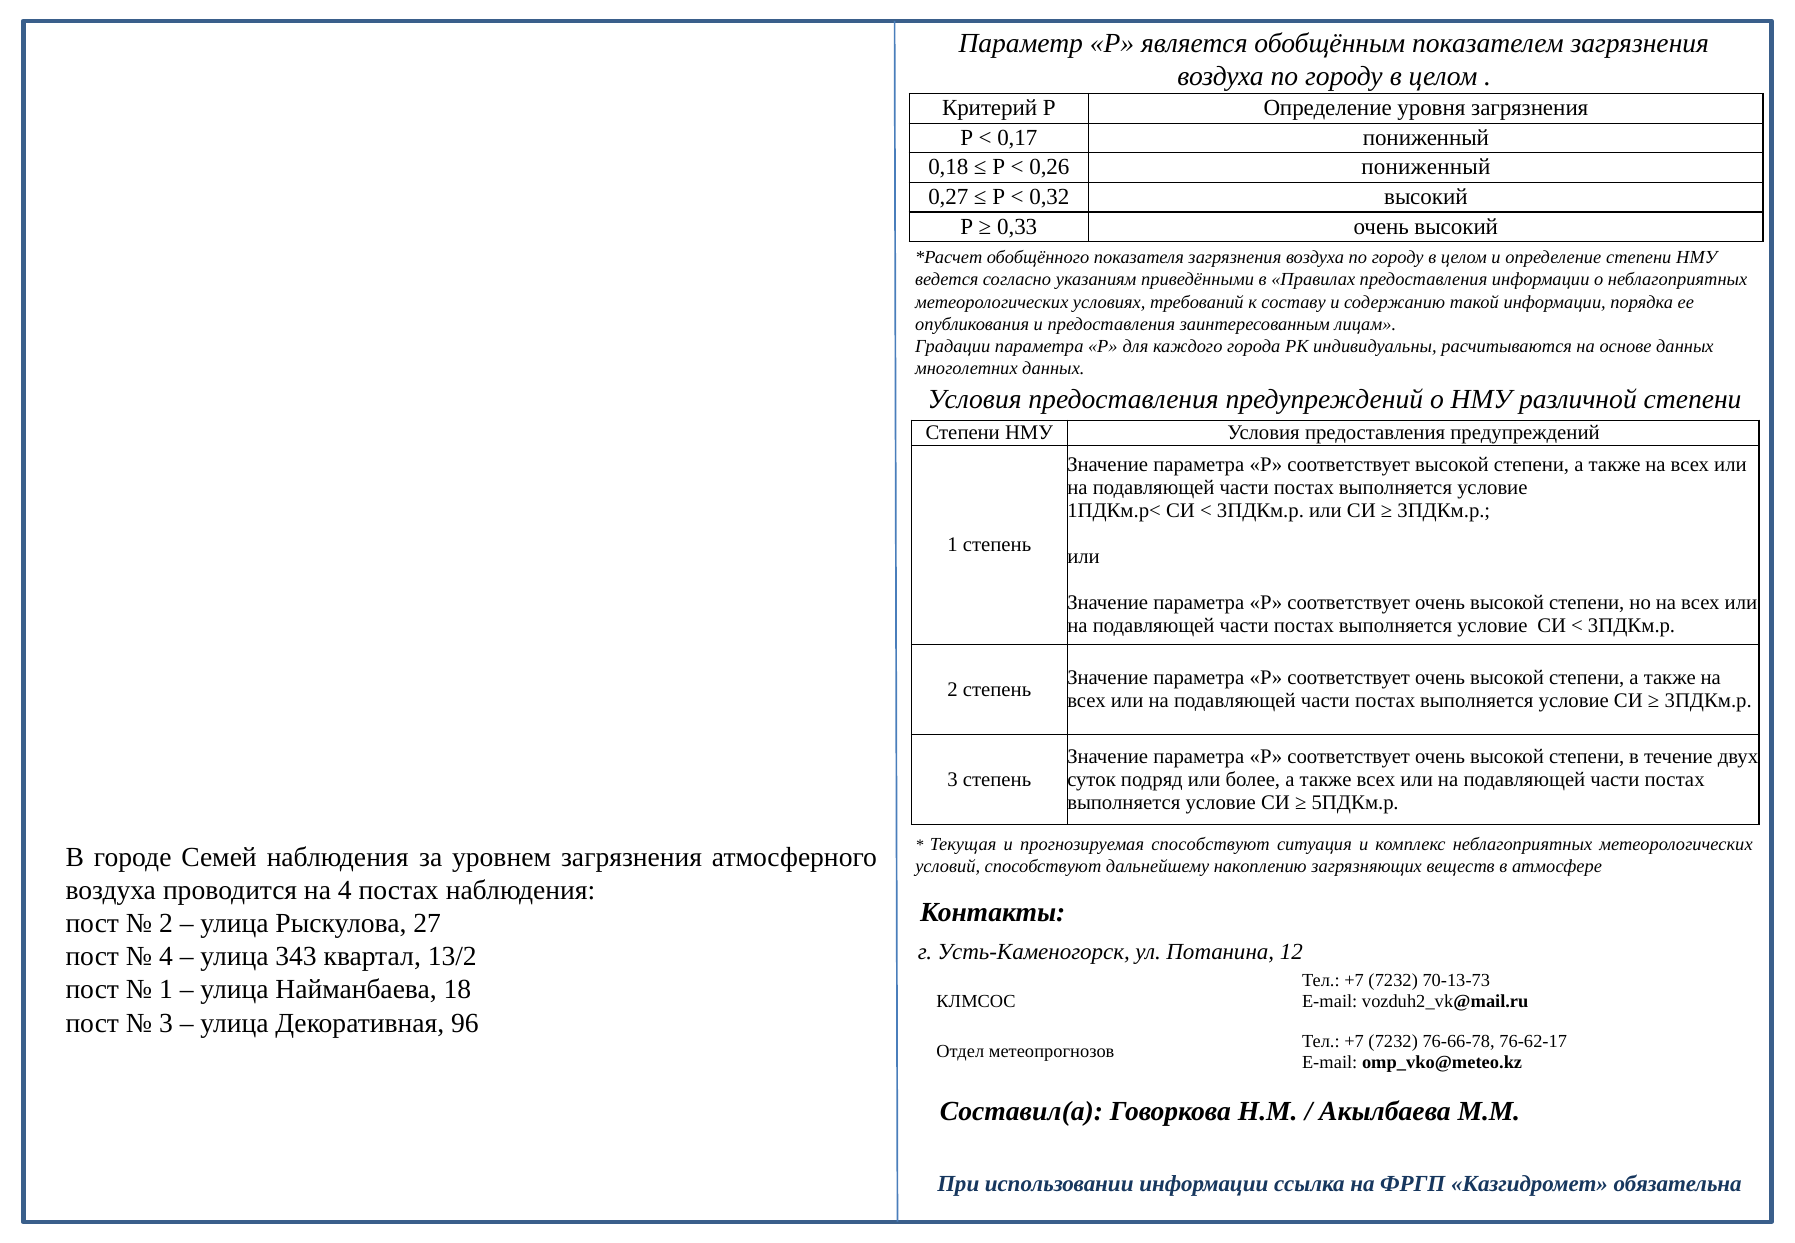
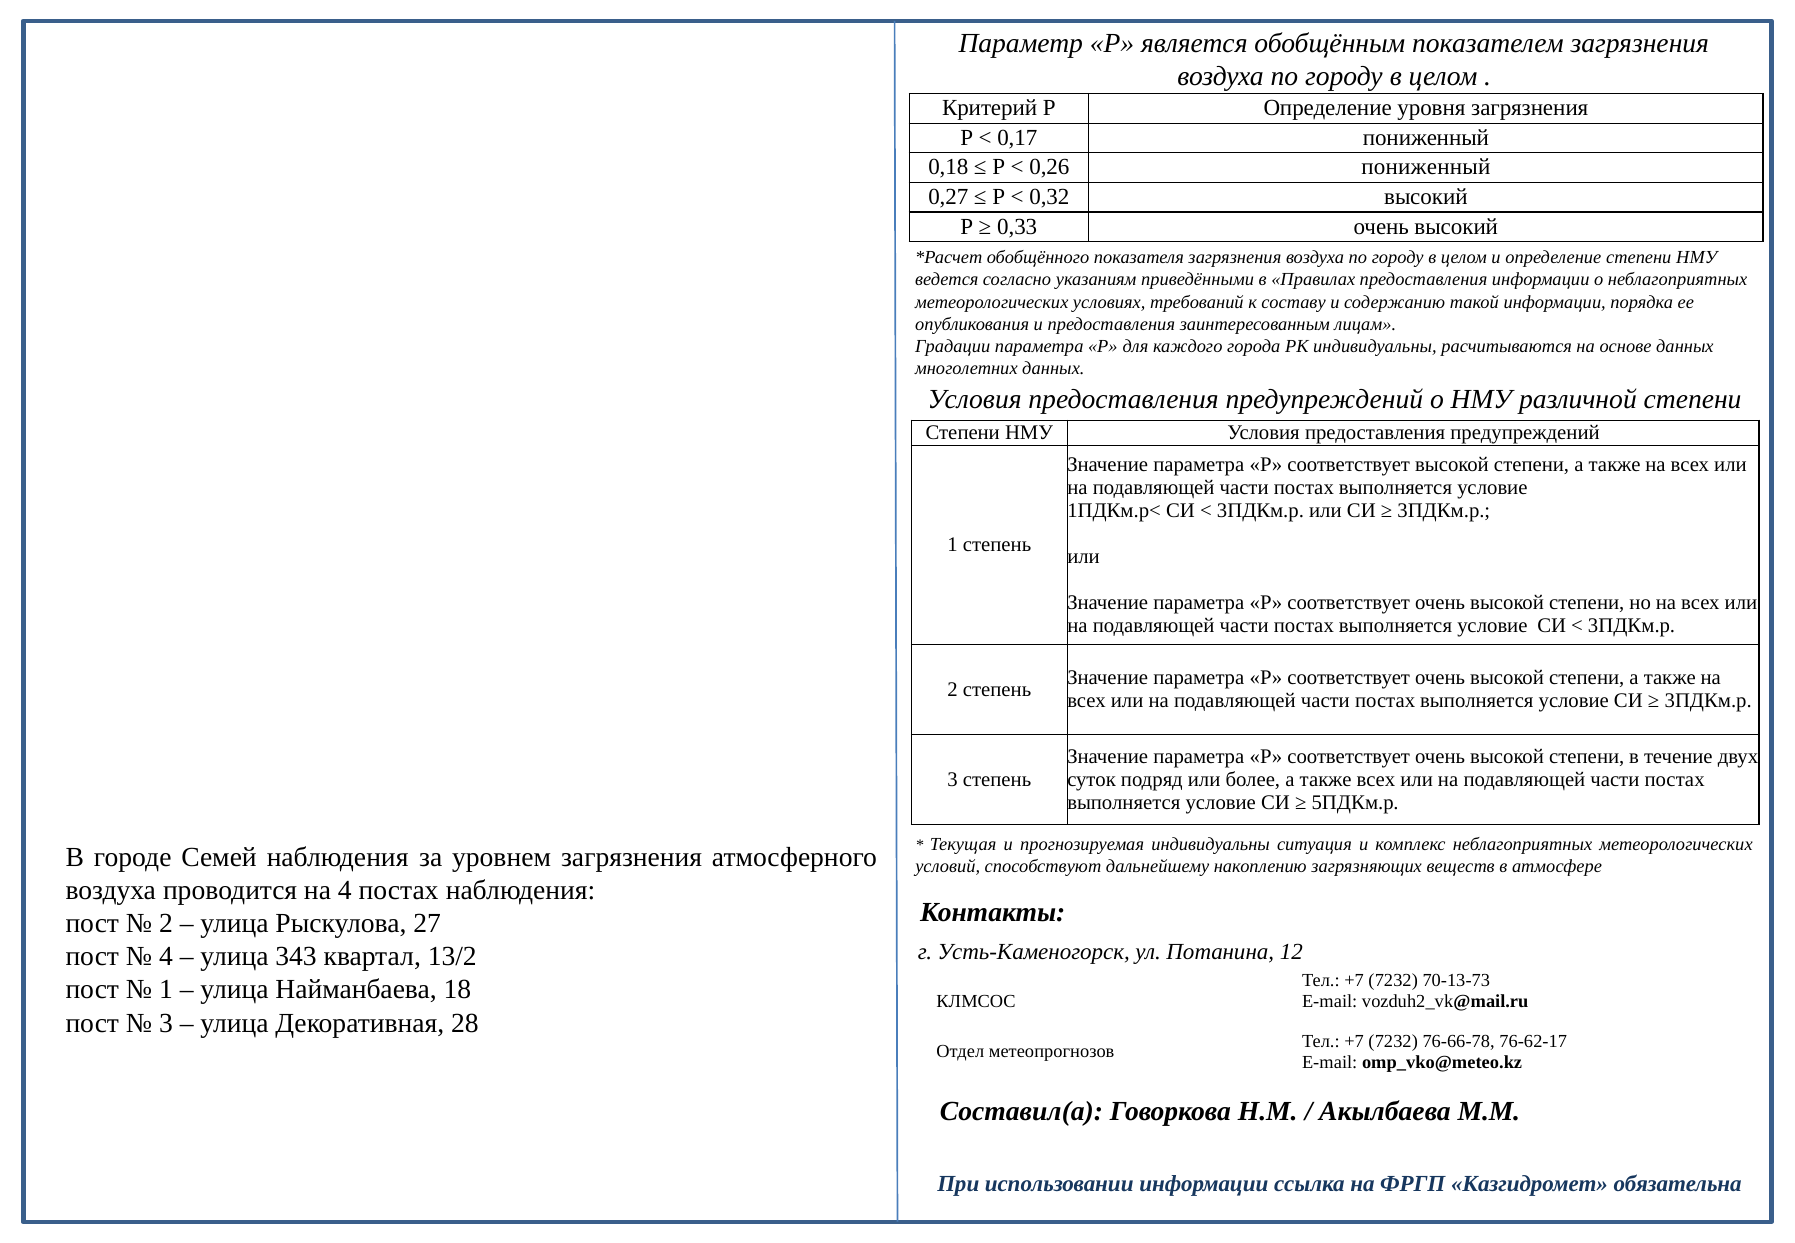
прогнозируемая способствуют: способствуют -> индивидуальны
96: 96 -> 28
